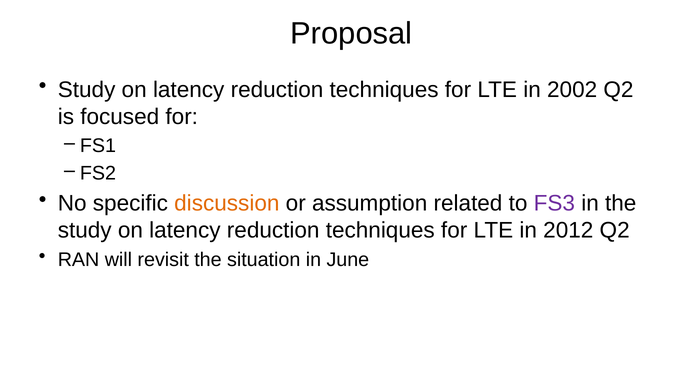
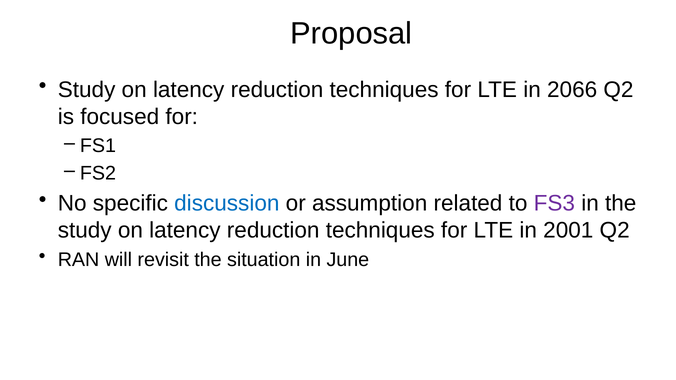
2002: 2002 -> 2066
discussion colour: orange -> blue
2012: 2012 -> 2001
